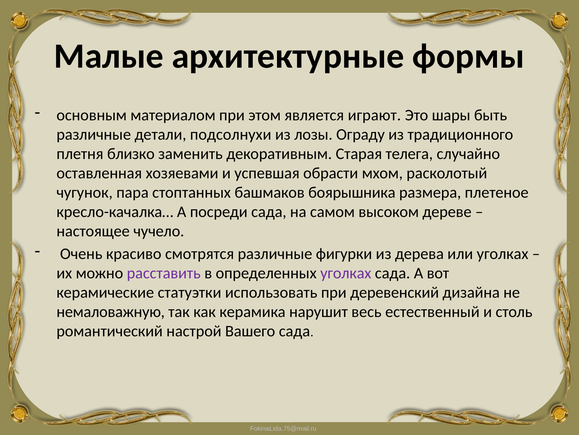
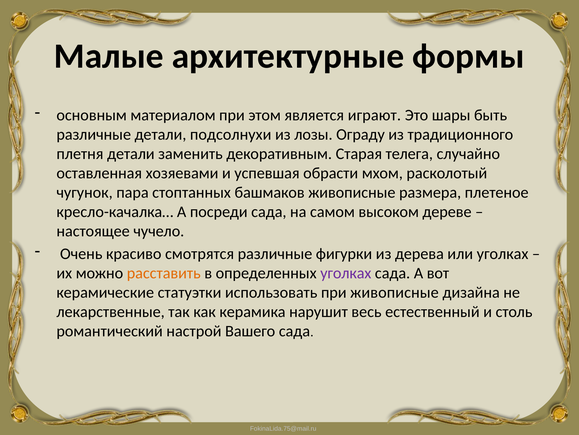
плетня близко: близко -> детали
башмаков боярышника: боярышника -> живописные
расставить colour: purple -> orange
при деревенский: деревенский -> живописные
немаловажную: немаловажную -> лекарственные
